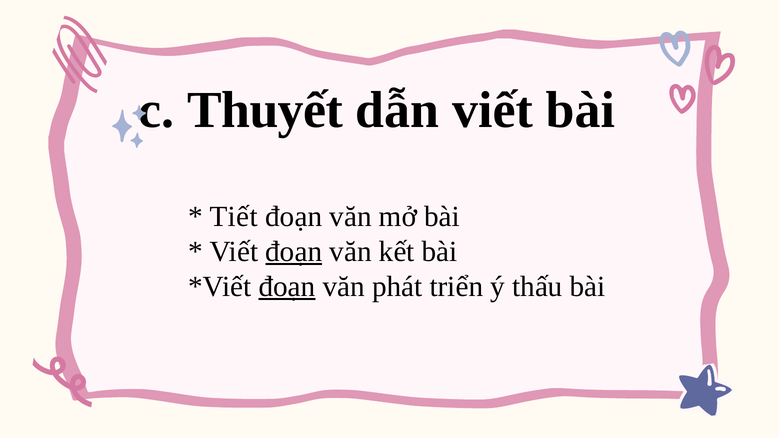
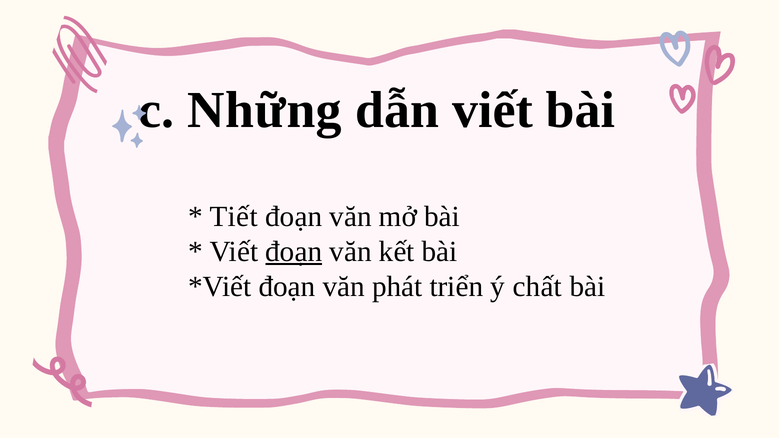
Thuyết: Thuyết -> Những
đoạn at (287, 287) underline: present -> none
thấu: thấu -> chất
